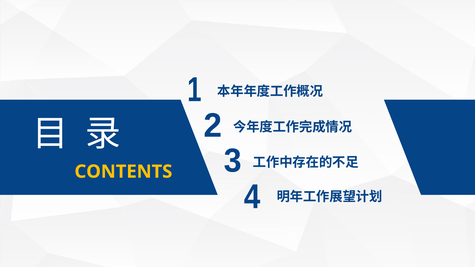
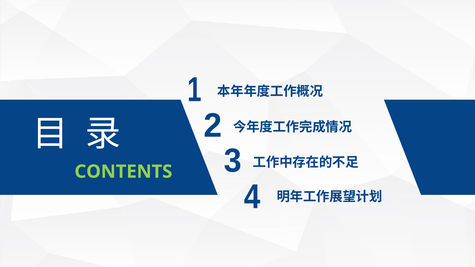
CONTENTS colour: yellow -> light green
